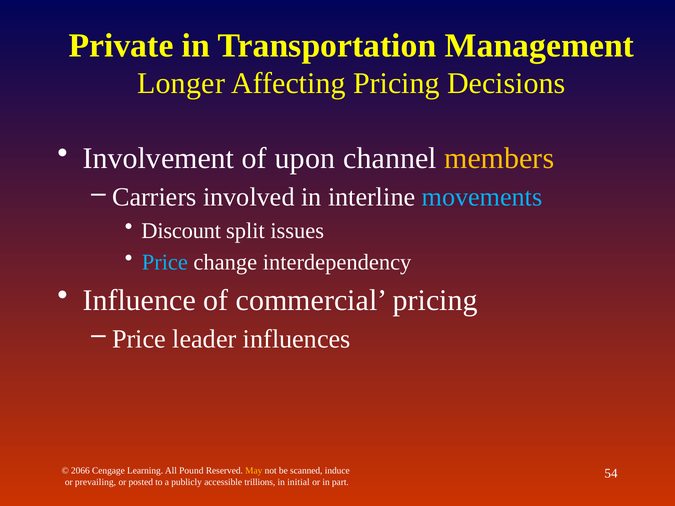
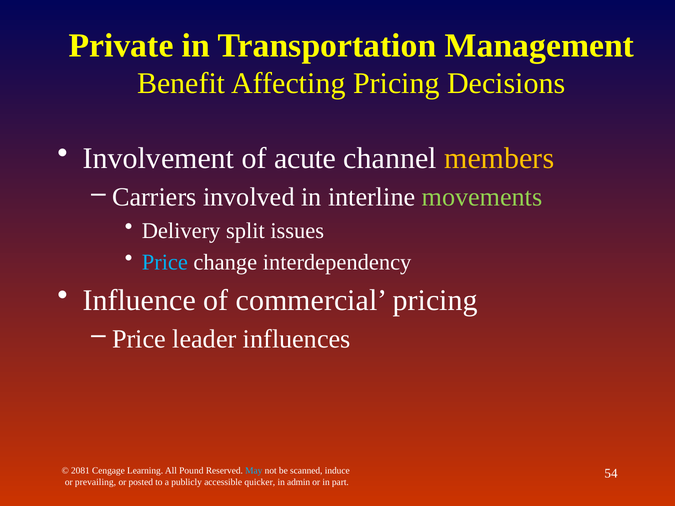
Longer: Longer -> Benefit
upon: upon -> acute
movements colour: light blue -> light green
Discount: Discount -> Delivery
2066: 2066 -> 2081
May colour: yellow -> light blue
trillions: trillions -> quicker
initial: initial -> admin
